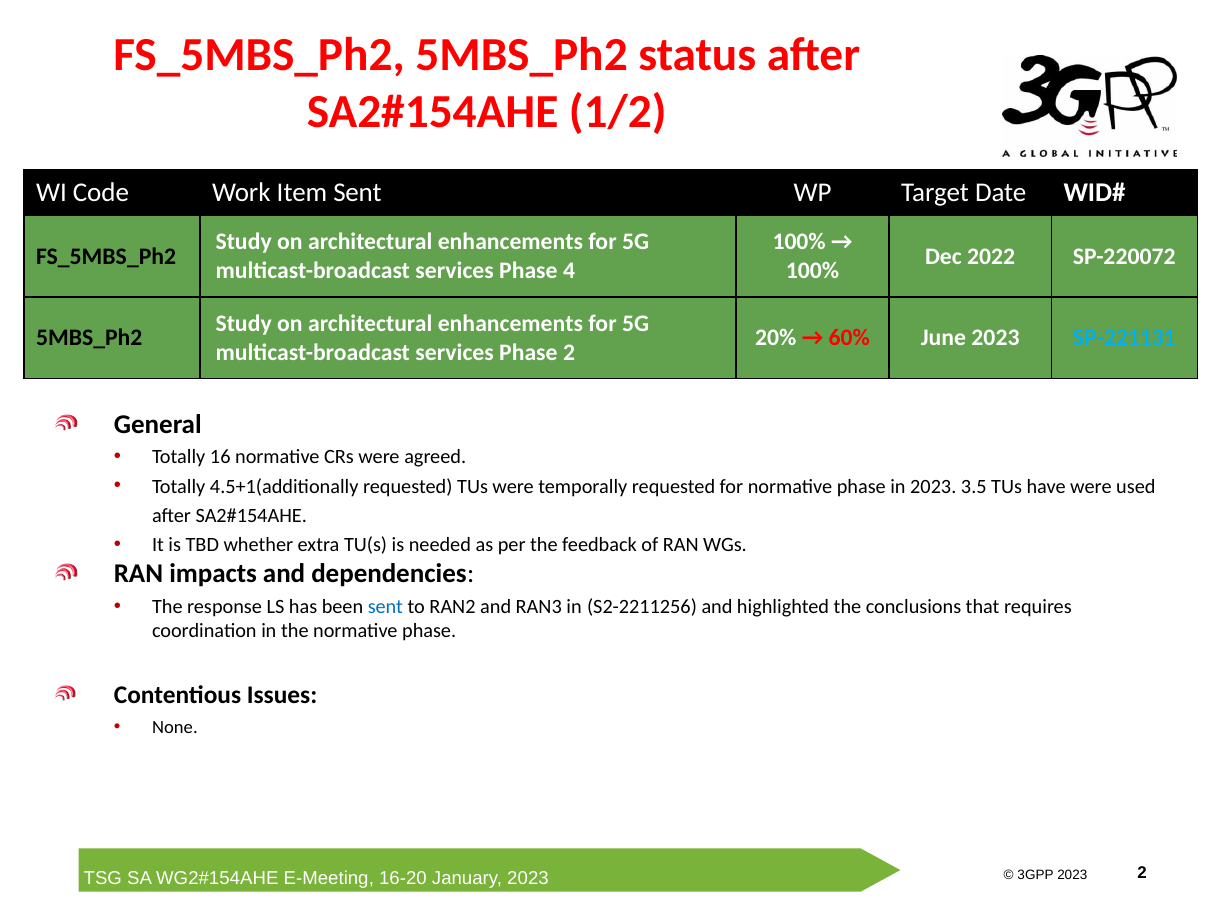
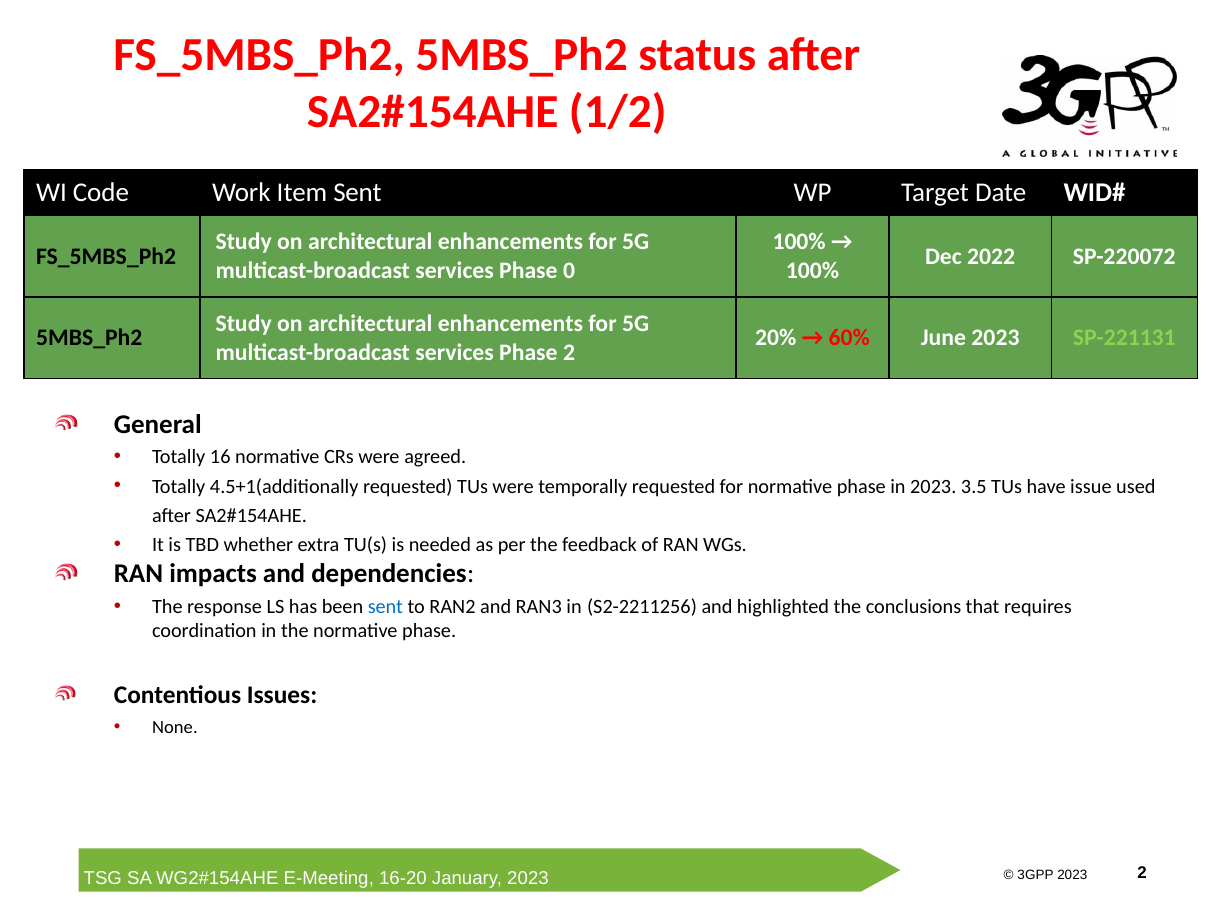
4: 4 -> 0
SP-221131 colour: light blue -> light green
have were: were -> issue
